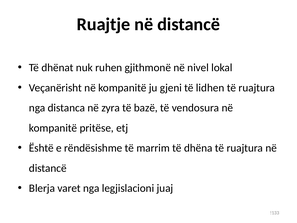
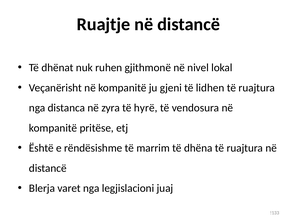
bazë: bazë -> hyrë
